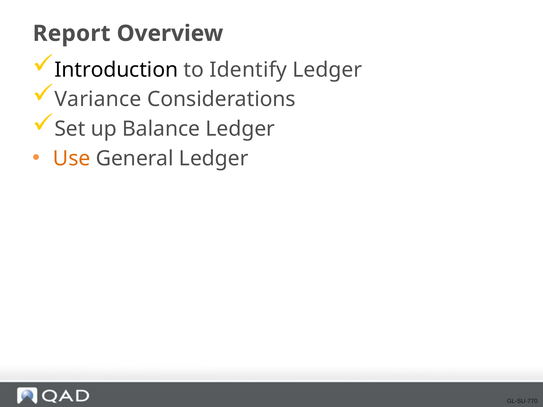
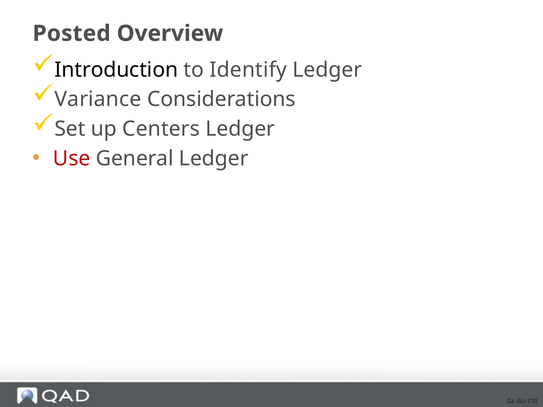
Report: Report -> Posted
Balance: Balance -> Centers
Use colour: orange -> red
